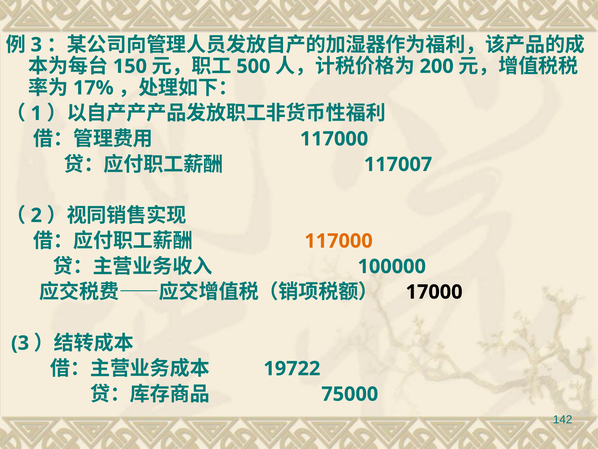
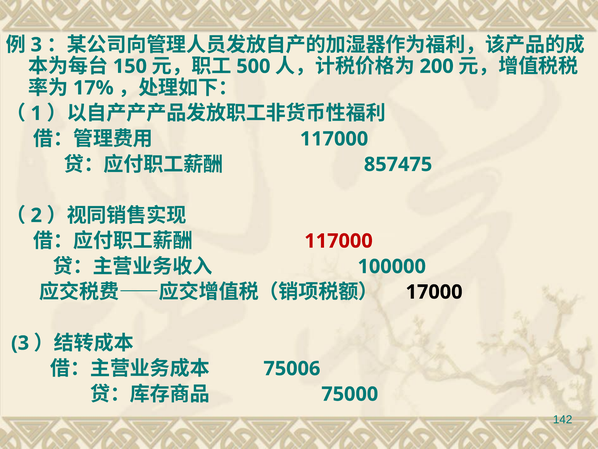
117007: 117007 -> 857475
117000 at (339, 241) colour: orange -> red
19722: 19722 -> 75006
